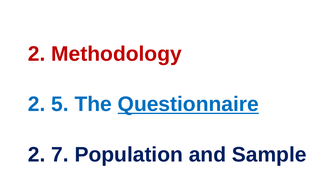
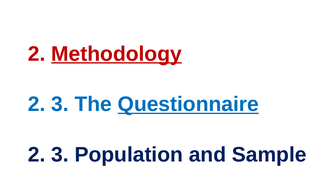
Methodology underline: none -> present
5 at (60, 104): 5 -> 3
7 at (60, 155): 7 -> 3
